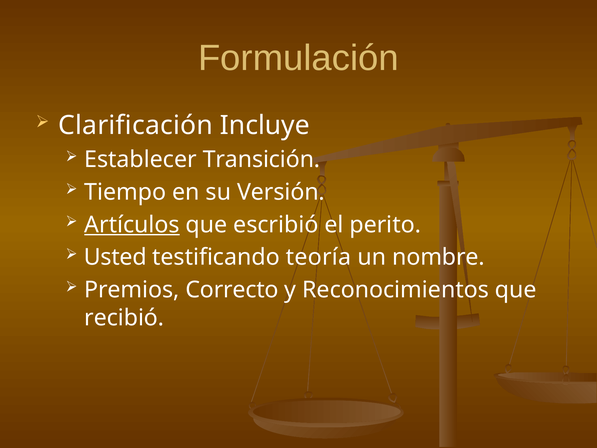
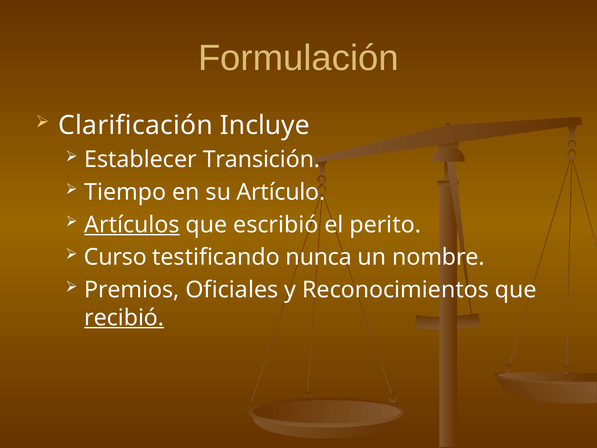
Versión: Versión -> Artículo
Usted: Usted -> Curso
teoría: teoría -> nunca
Correcto: Correcto -> Oficiales
recibió underline: none -> present
